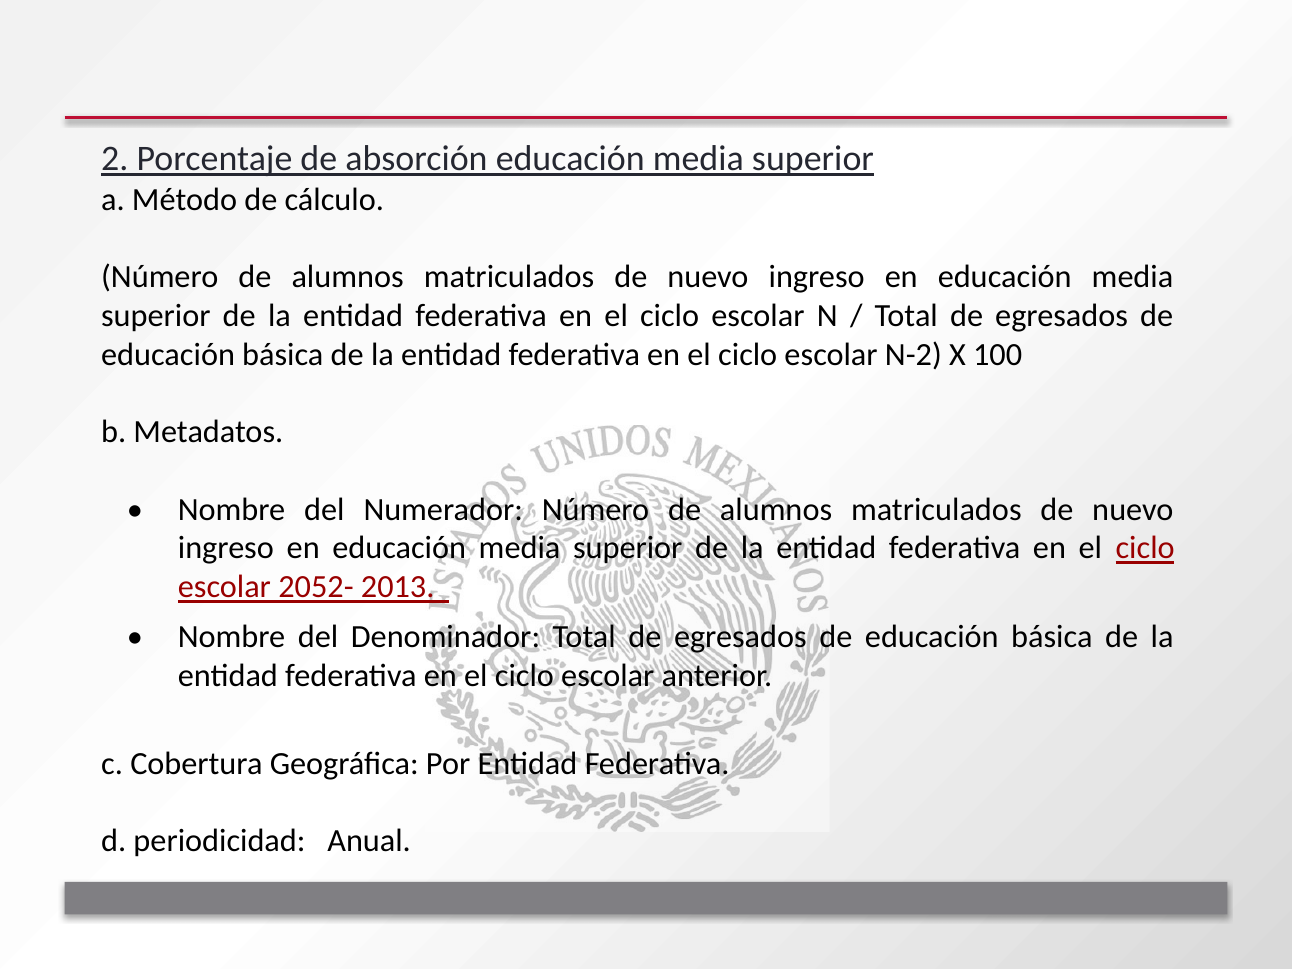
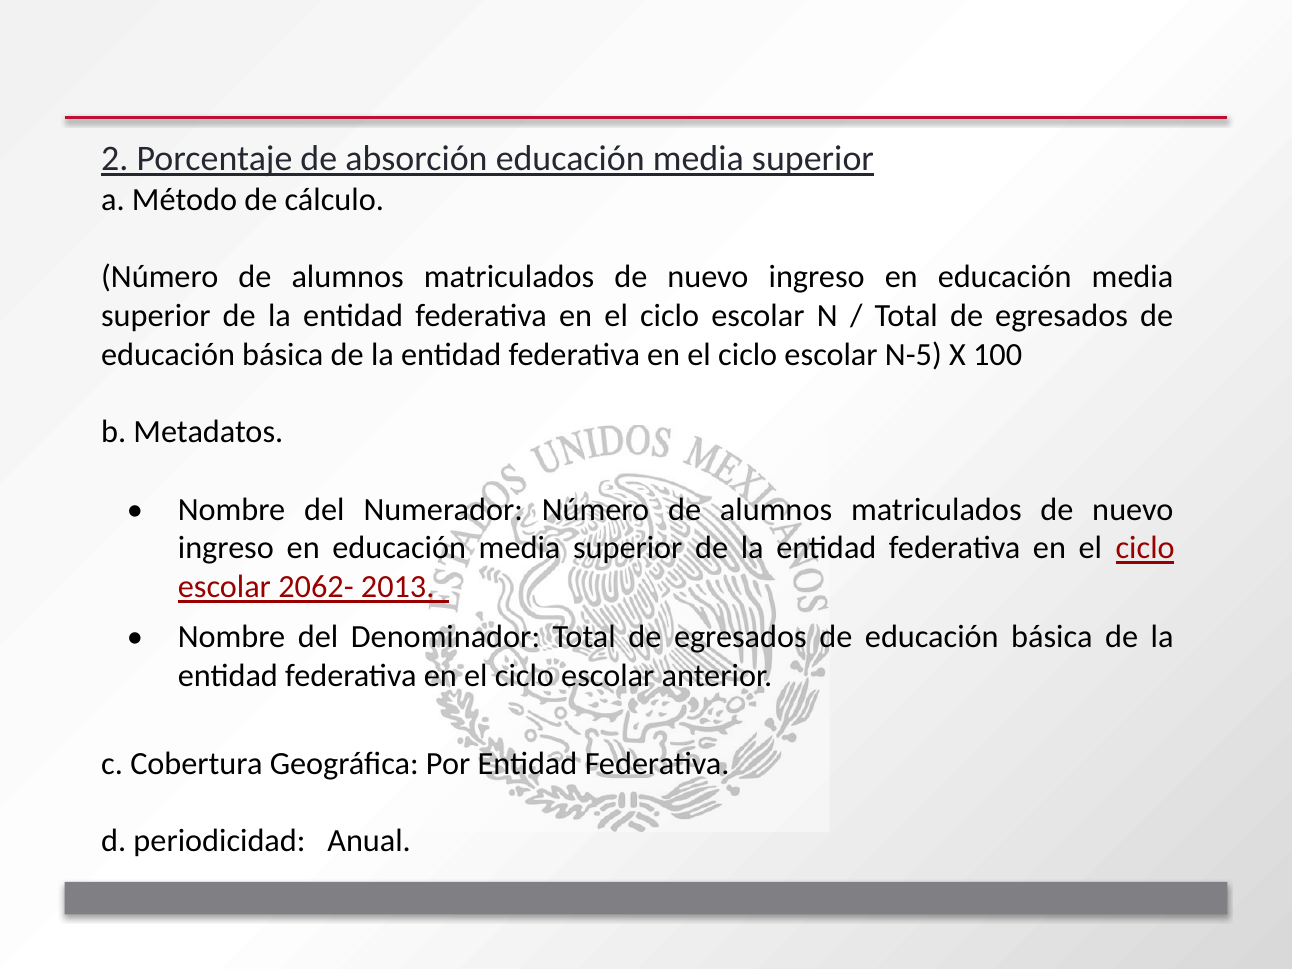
N-2: N-2 -> N-5
2052-: 2052- -> 2062-
